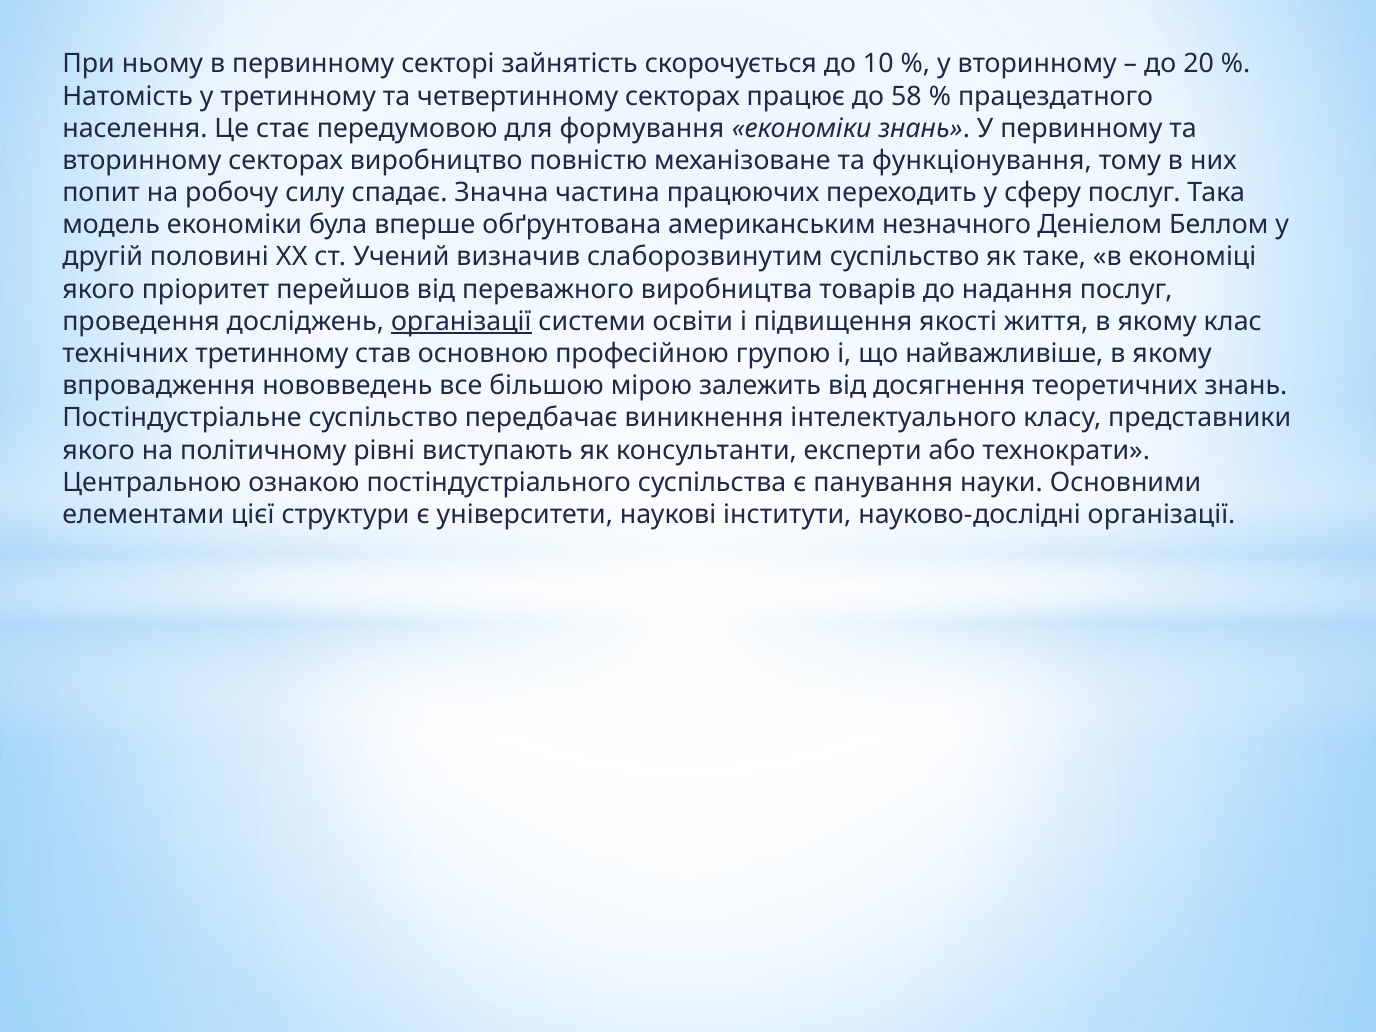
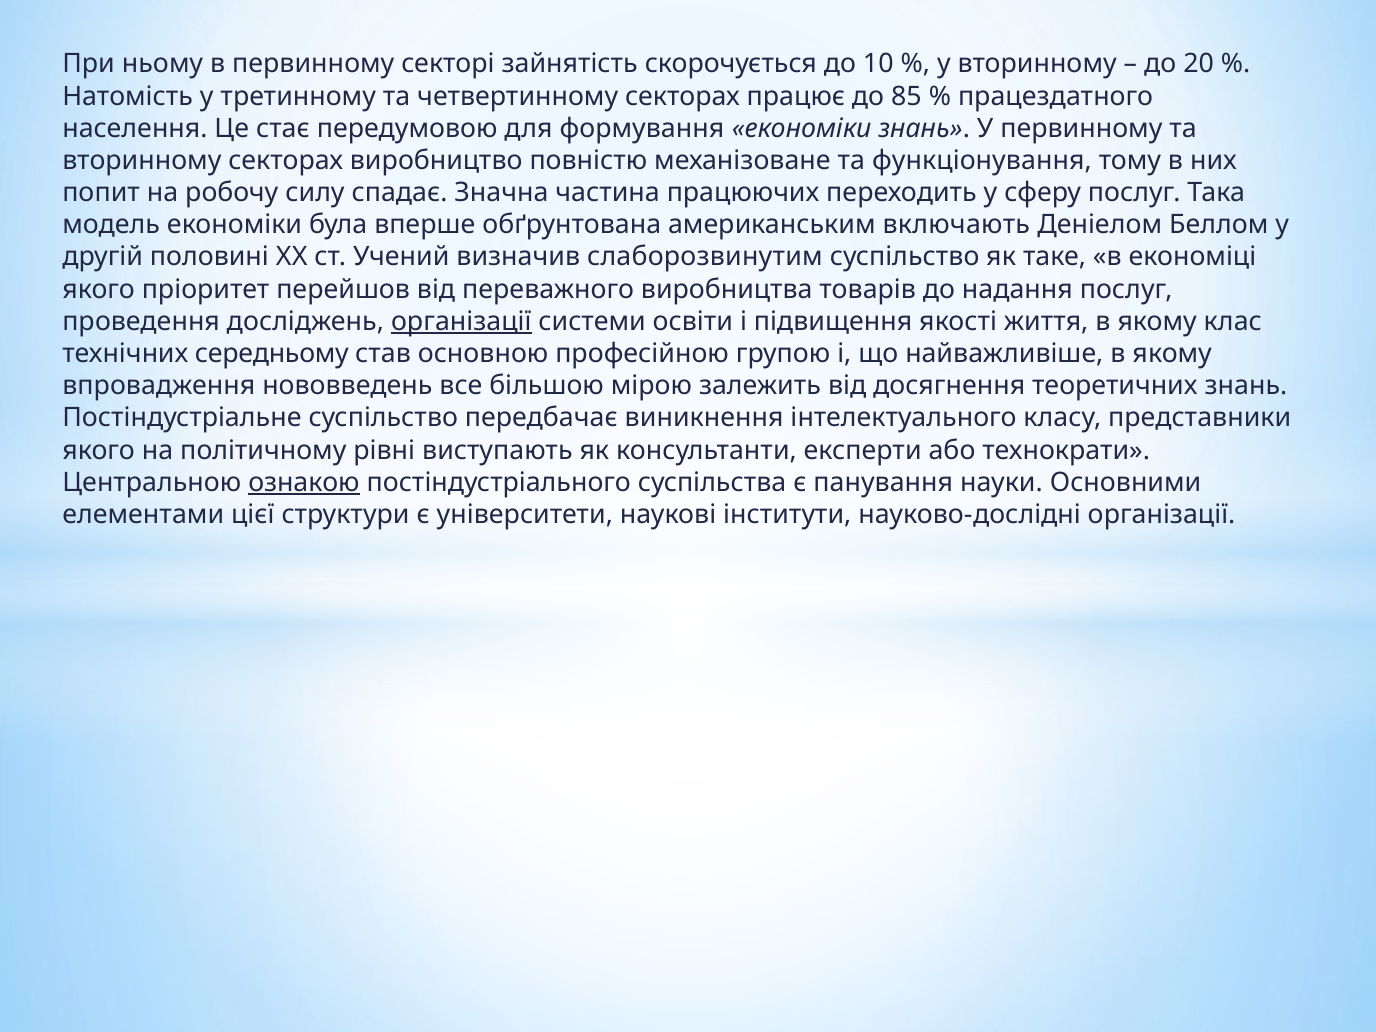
58: 58 -> 85
незначного: незначного -> включають
технічних третинному: третинному -> середньому
ознакою underline: none -> present
